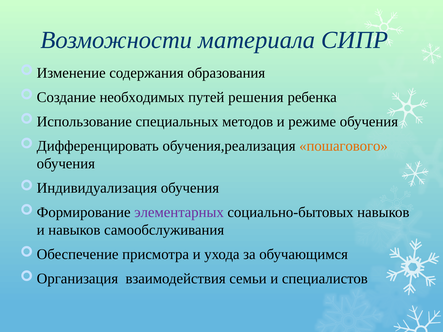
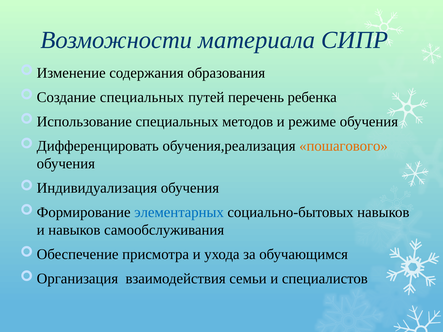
необходимых at (142, 97): необходимых -> специальных
решения: решения -> перечень
элементарных colour: purple -> blue
